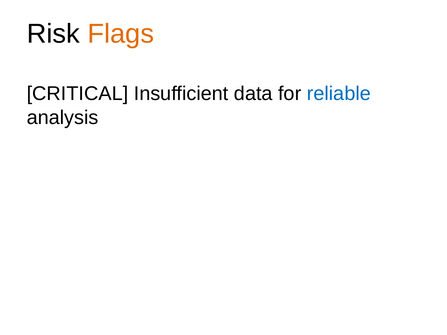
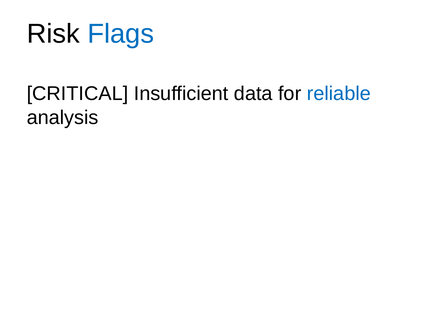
Flags colour: orange -> blue
